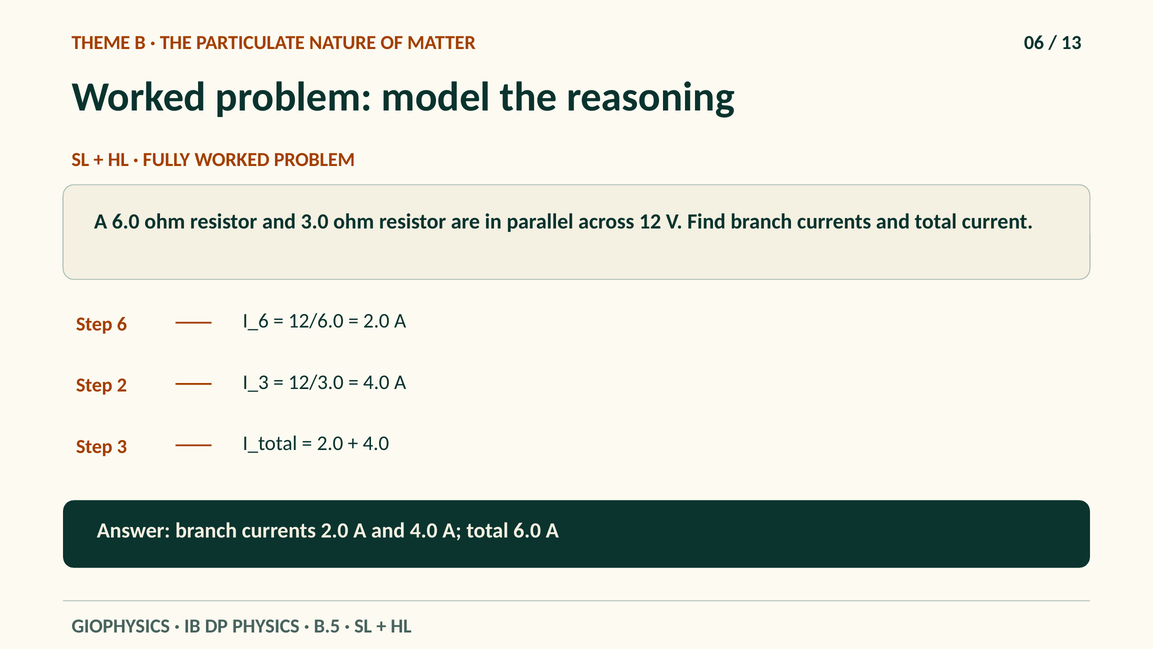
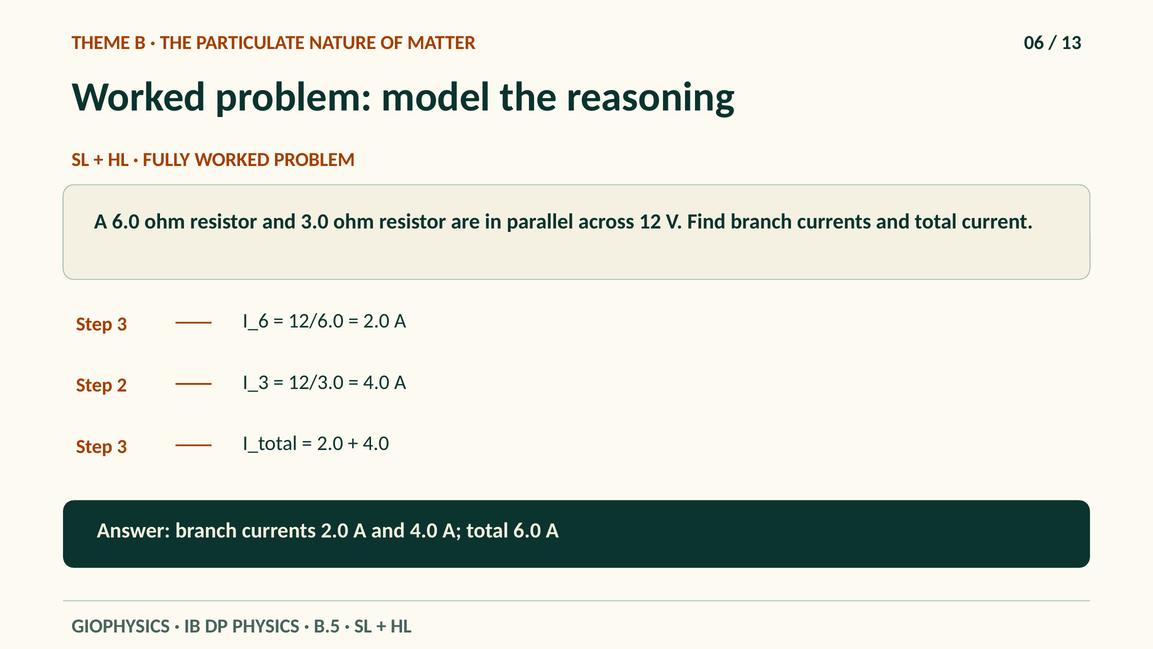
6 at (122, 324): 6 -> 3
